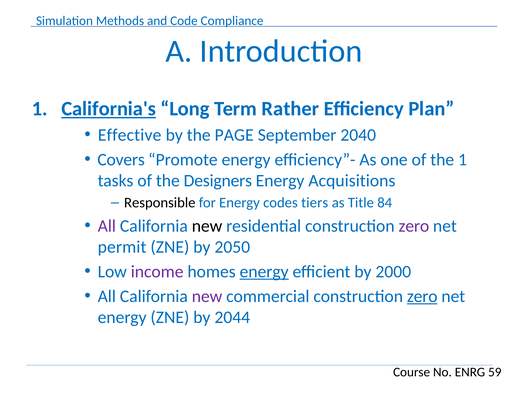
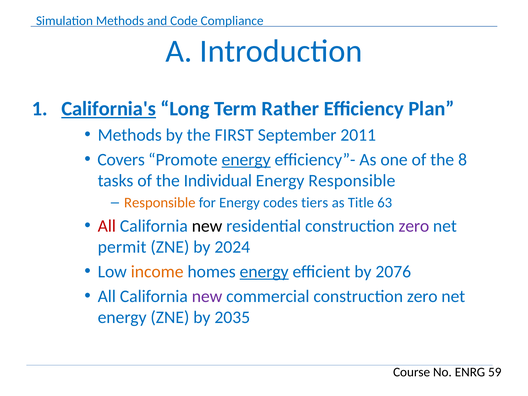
Effective at (130, 135): Effective -> Methods
PAGE: PAGE -> FIRST
2040: 2040 -> 2011
energy at (246, 160) underline: none -> present
the 1: 1 -> 8
Designers: Designers -> Individual
Energy Acquisitions: Acquisitions -> Responsible
Responsible at (160, 203) colour: black -> orange
84: 84 -> 63
All at (107, 226) colour: purple -> red
2050: 2050 -> 2024
income colour: purple -> orange
2000: 2000 -> 2076
zero at (422, 296) underline: present -> none
2044: 2044 -> 2035
